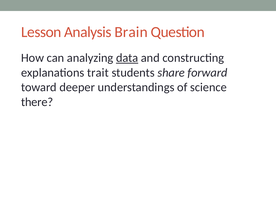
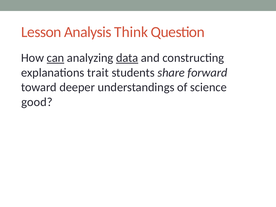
Brain: Brain -> Think
can underline: none -> present
there: there -> good
